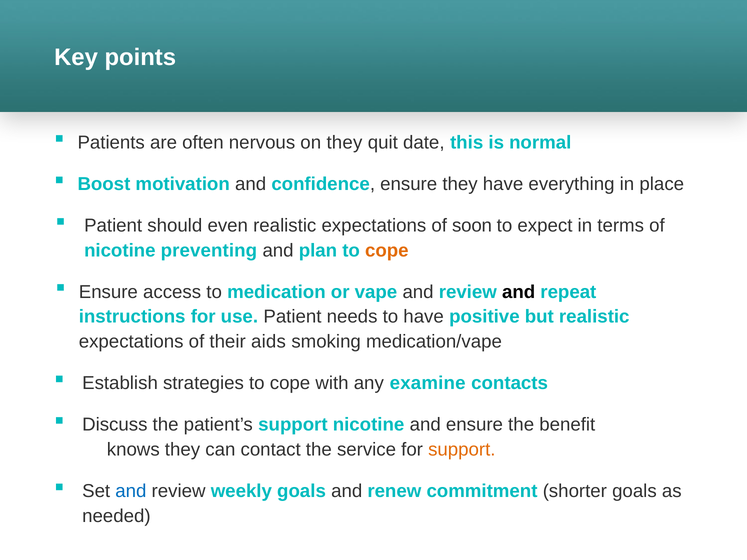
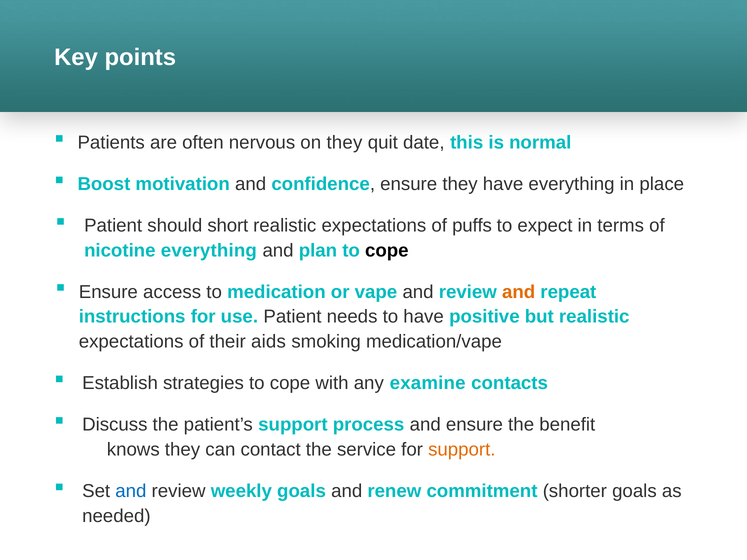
even: even -> short
soon: soon -> puffs
nicotine preventing: preventing -> everything
cope at (387, 251) colour: orange -> black
and at (519, 292) colour: black -> orange
support nicotine: nicotine -> process
